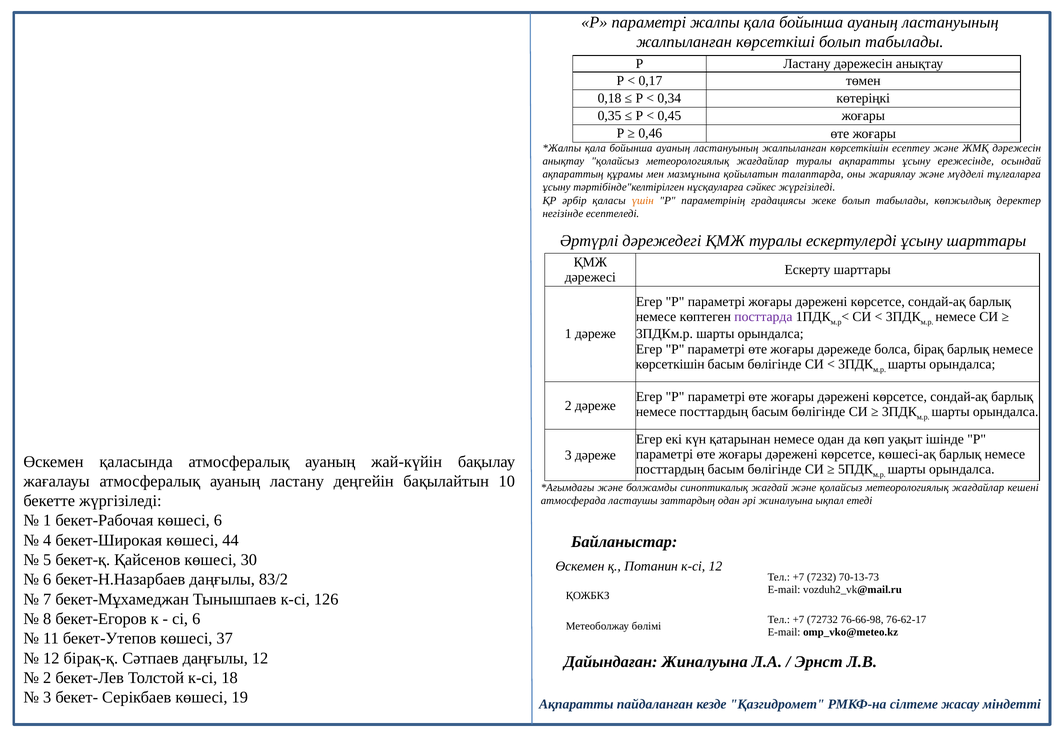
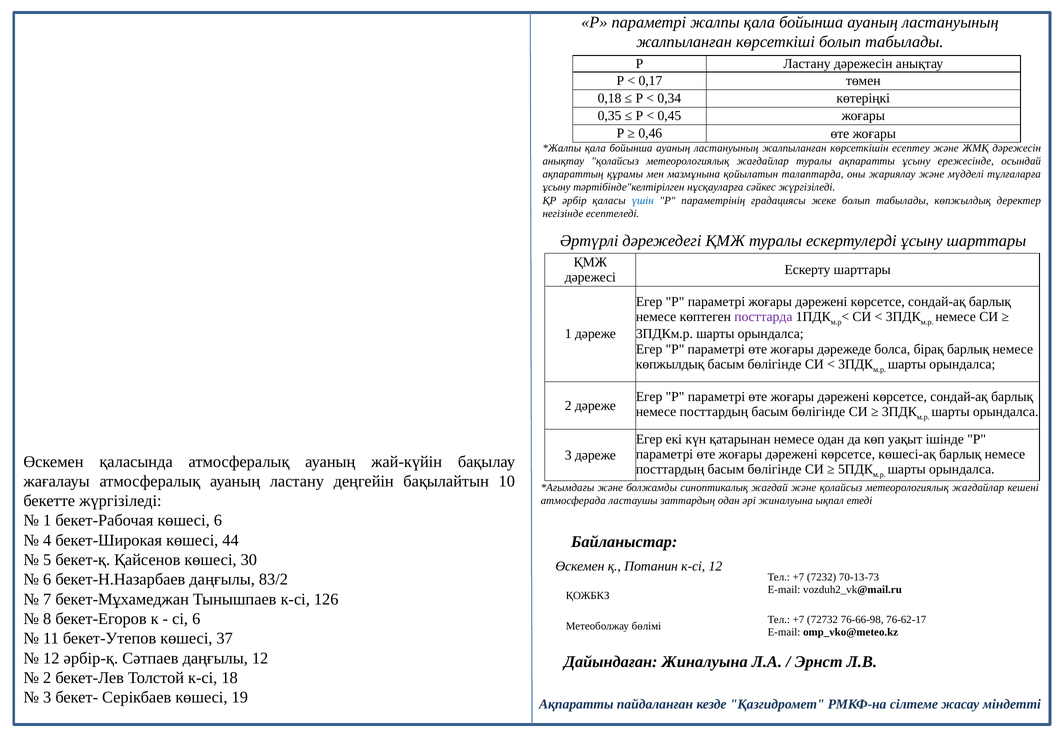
үшін colour: orange -> blue
көрсеткішін at (670, 364): көрсеткішін -> көпжылдық
бірақ-қ: бірақ-қ -> әрбір-қ
